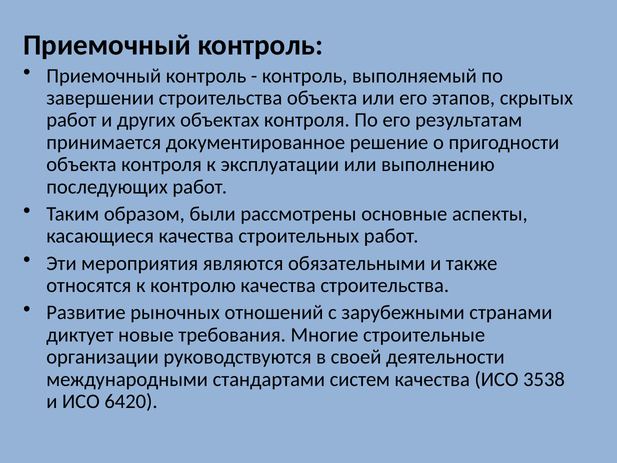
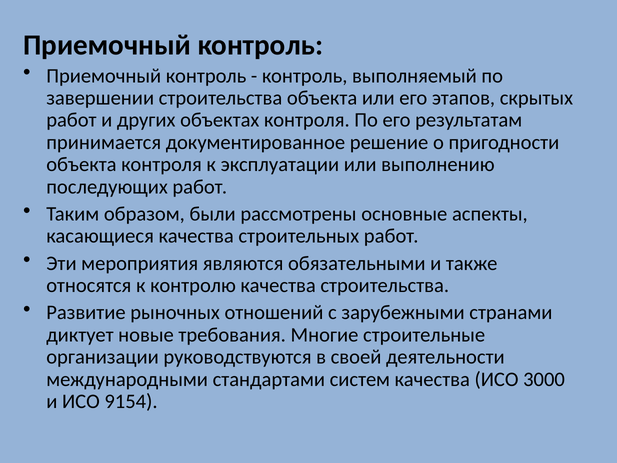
3538: 3538 -> 3000
6420: 6420 -> 9154
